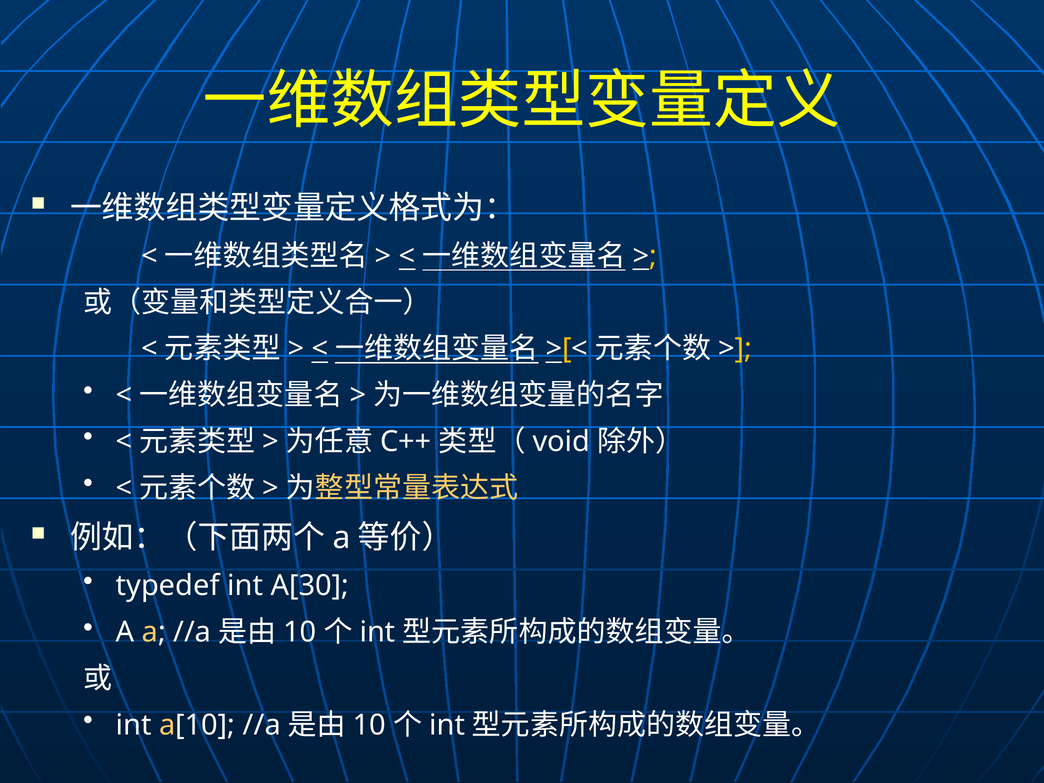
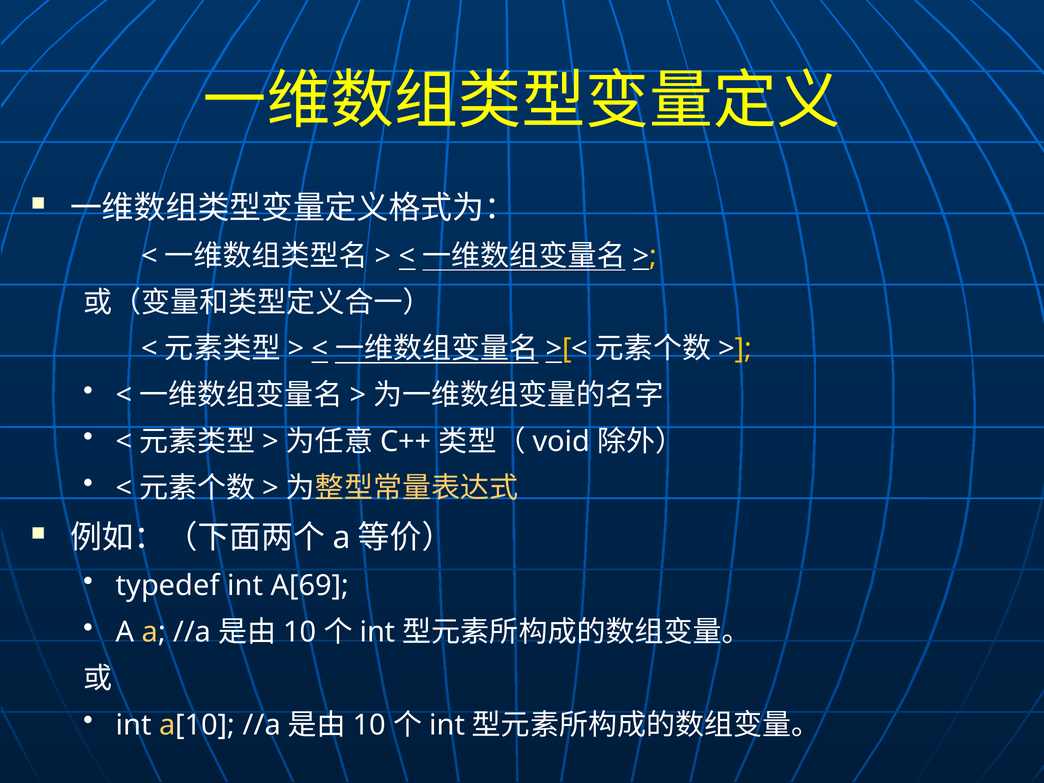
A[30: A[30 -> A[69
